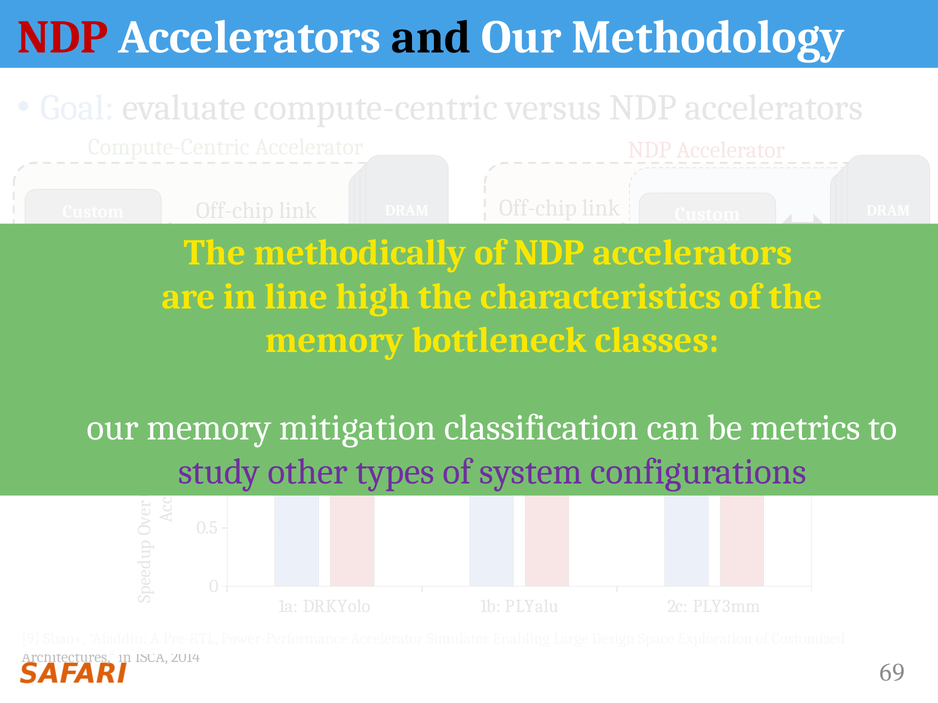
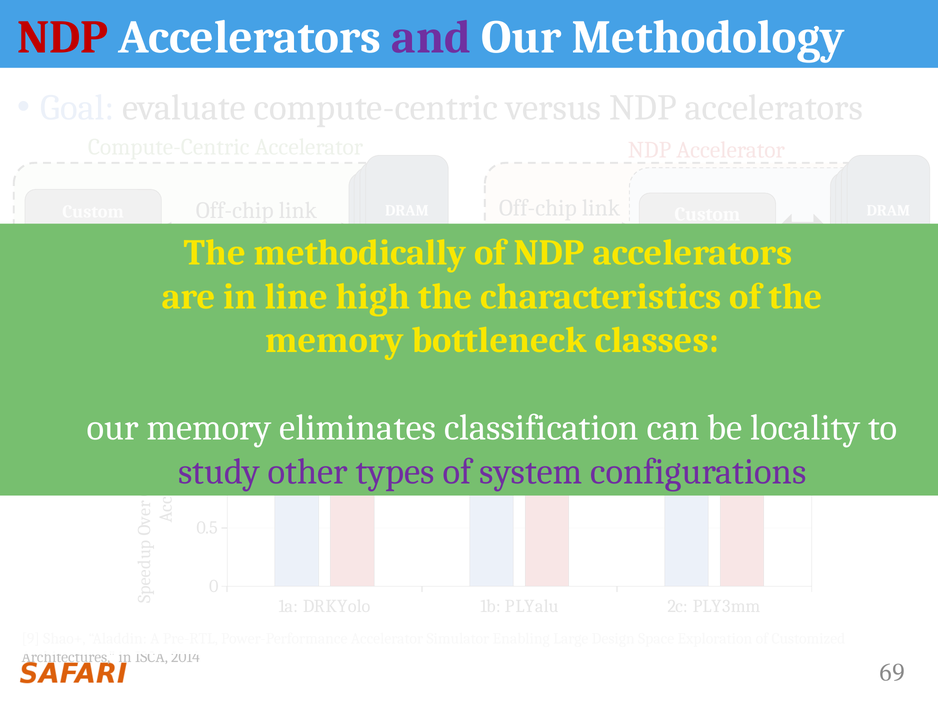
and colour: black -> purple
mitigation: mitigation -> eliminates
metrics: metrics -> locality
